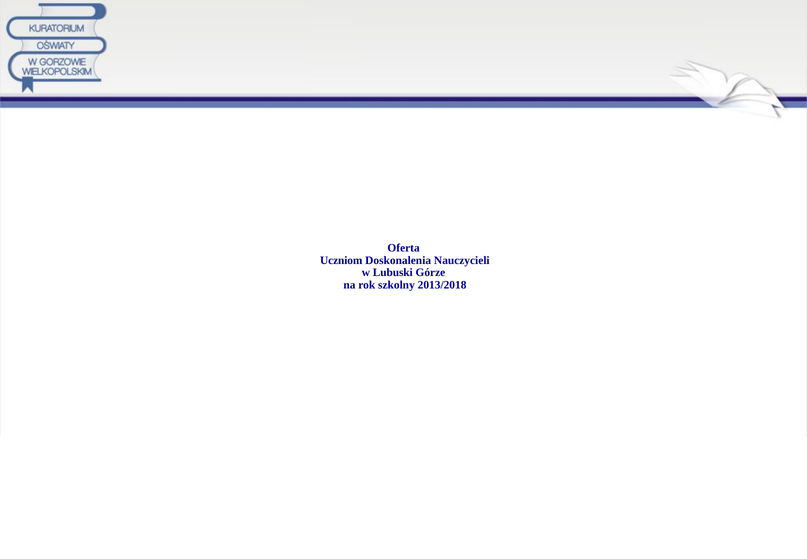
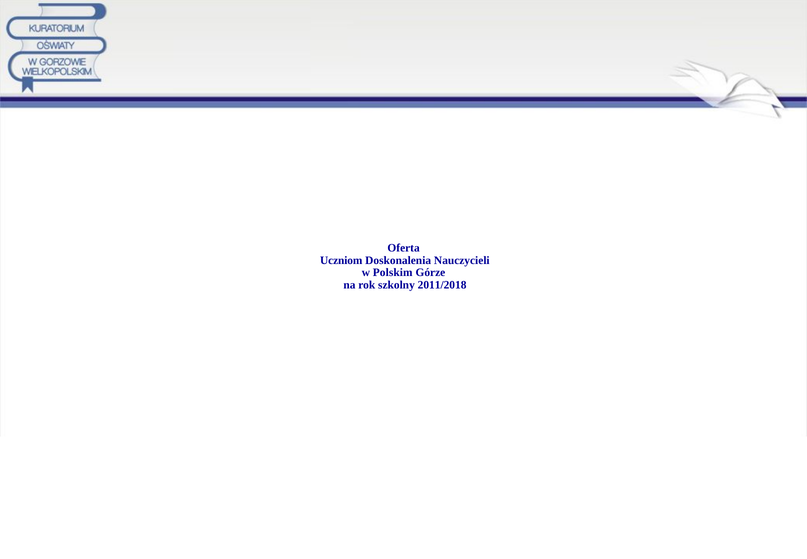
Lubuski: Lubuski -> Polskim
2013/2018: 2013/2018 -> 2011/2018
